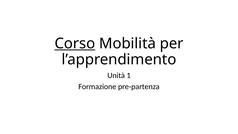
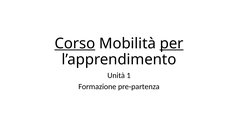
per underline: none -> present
